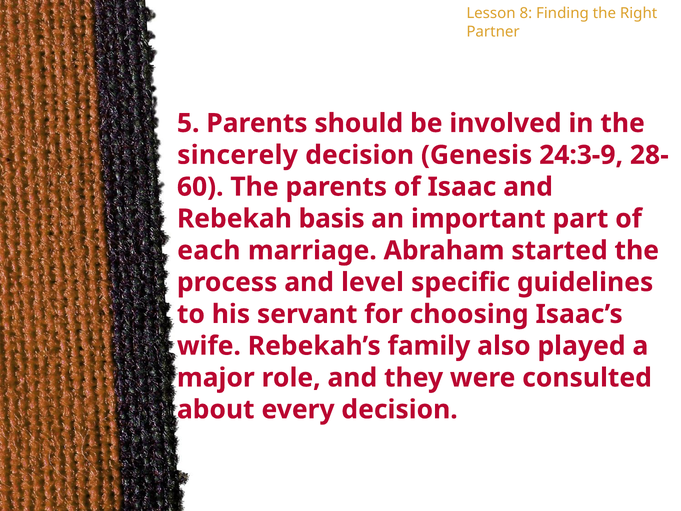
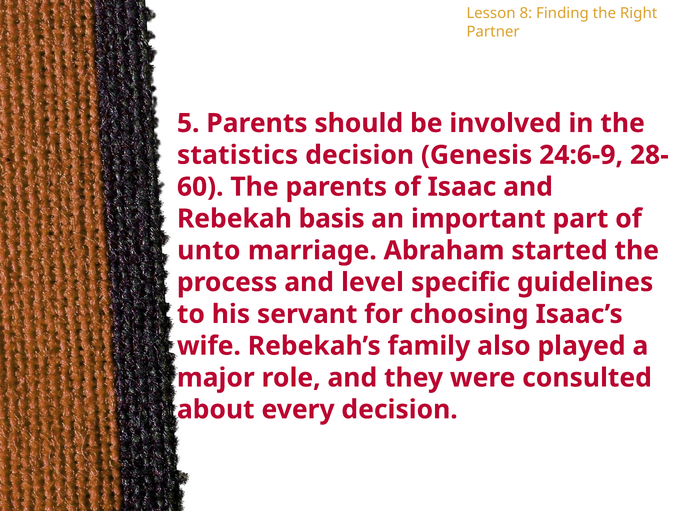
sincerely: sincerely -> statistics
24:3-9: 24:3-9 -> 24:6-9
each: each -> unto
